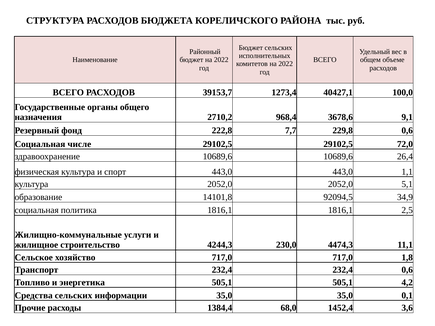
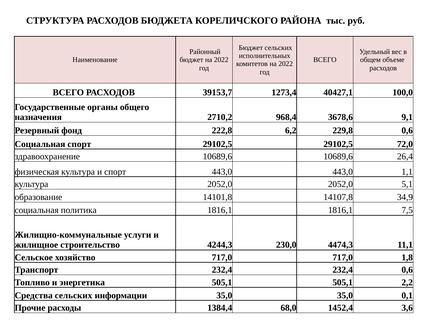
7,7: 7,7 -> 6,2
Социальная числе: числе -> спорт
92094,5: 92094,5 -> 14107,8
2,5: 2,5 -> 7,5
4,2: 4,2 -> 2,2
